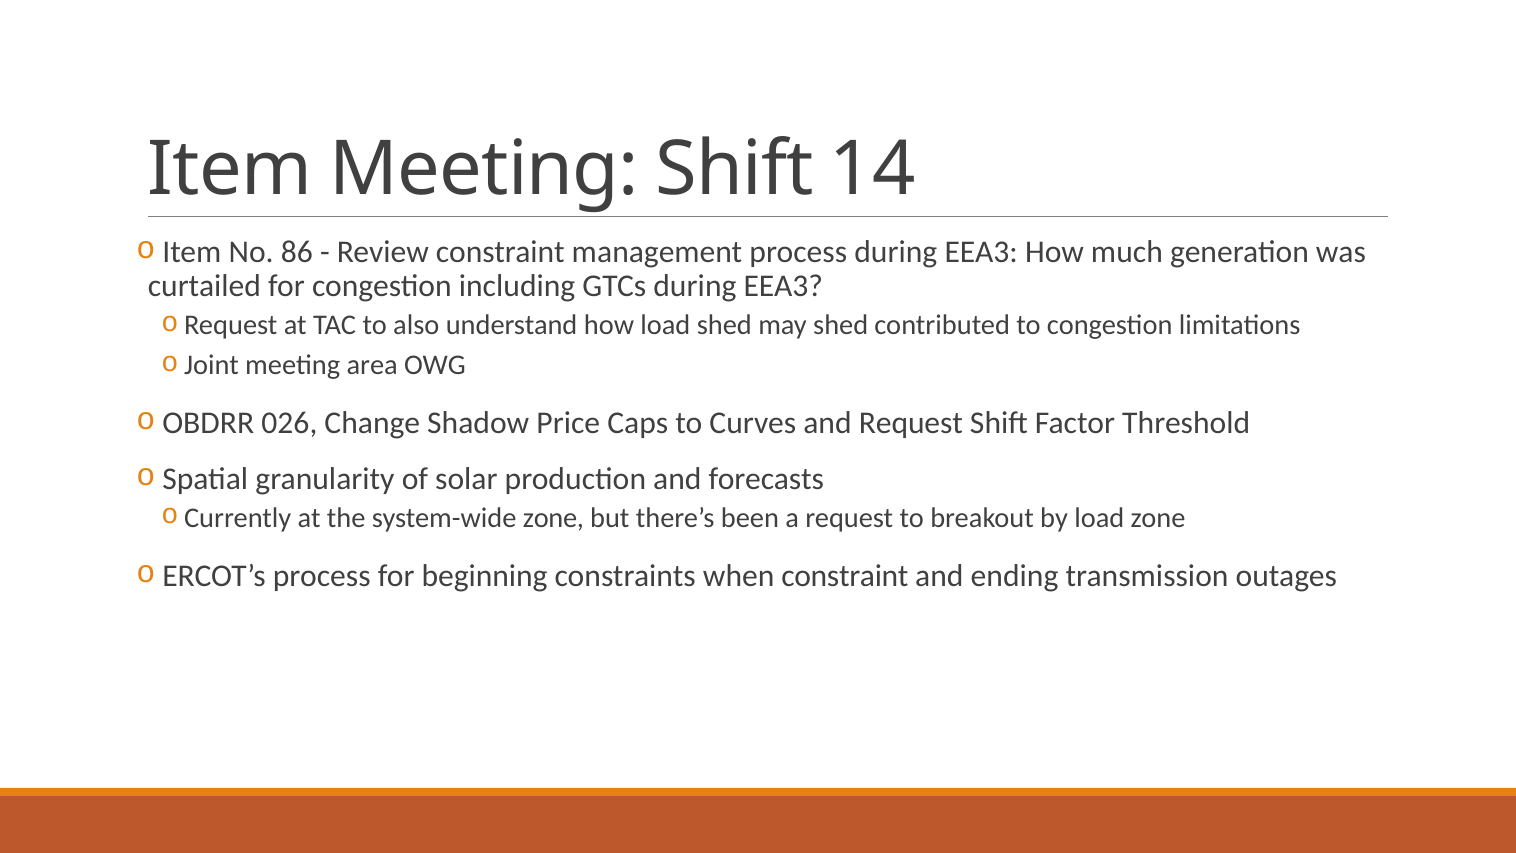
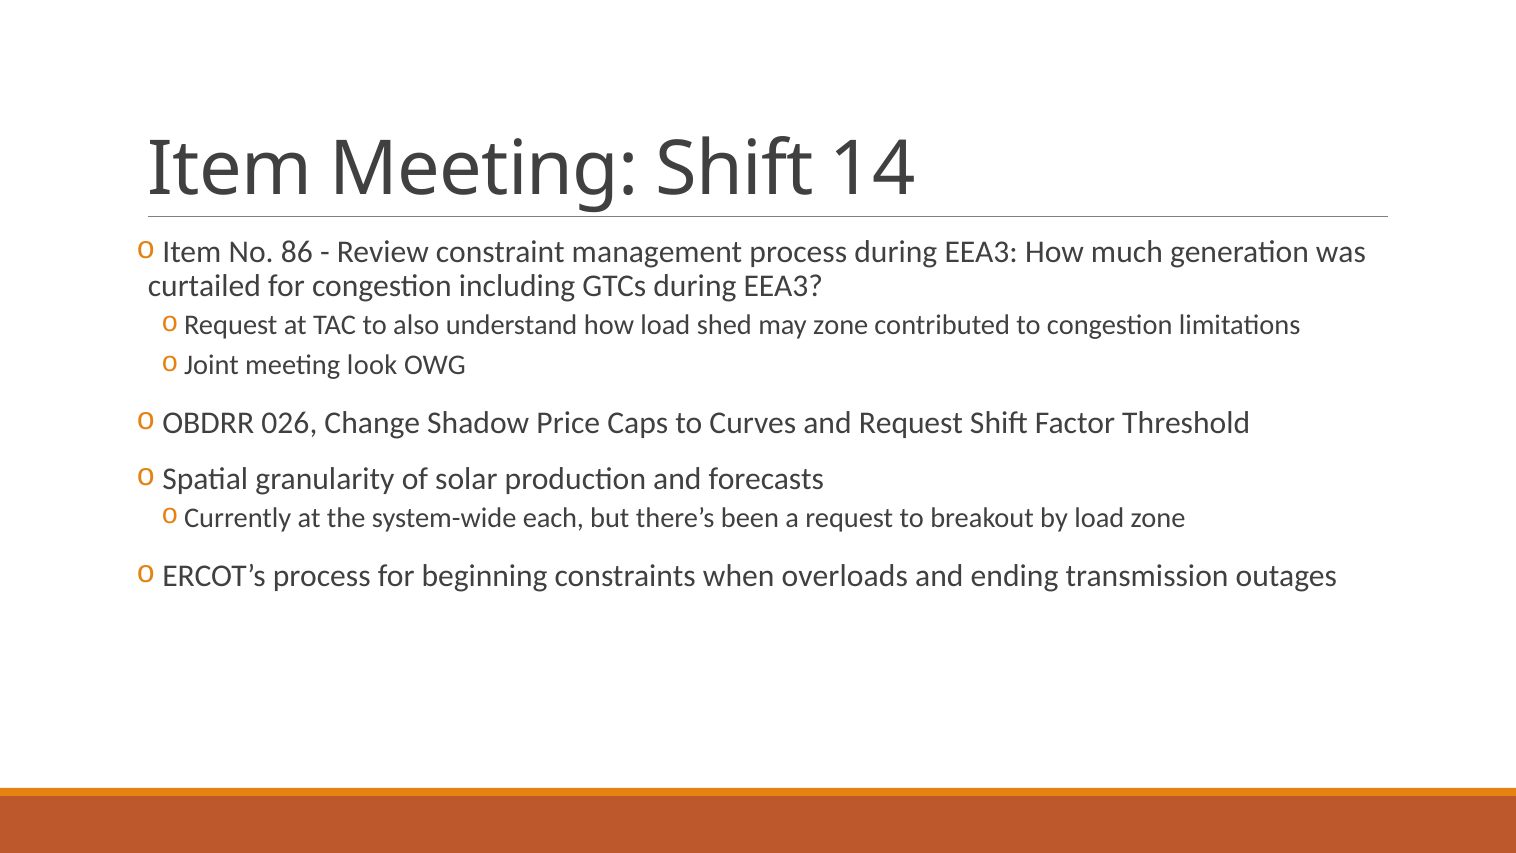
may shed: shed -> zone
area: area -> look
system-wide zone: zone -> each
when constraint: constraint -> overloads
